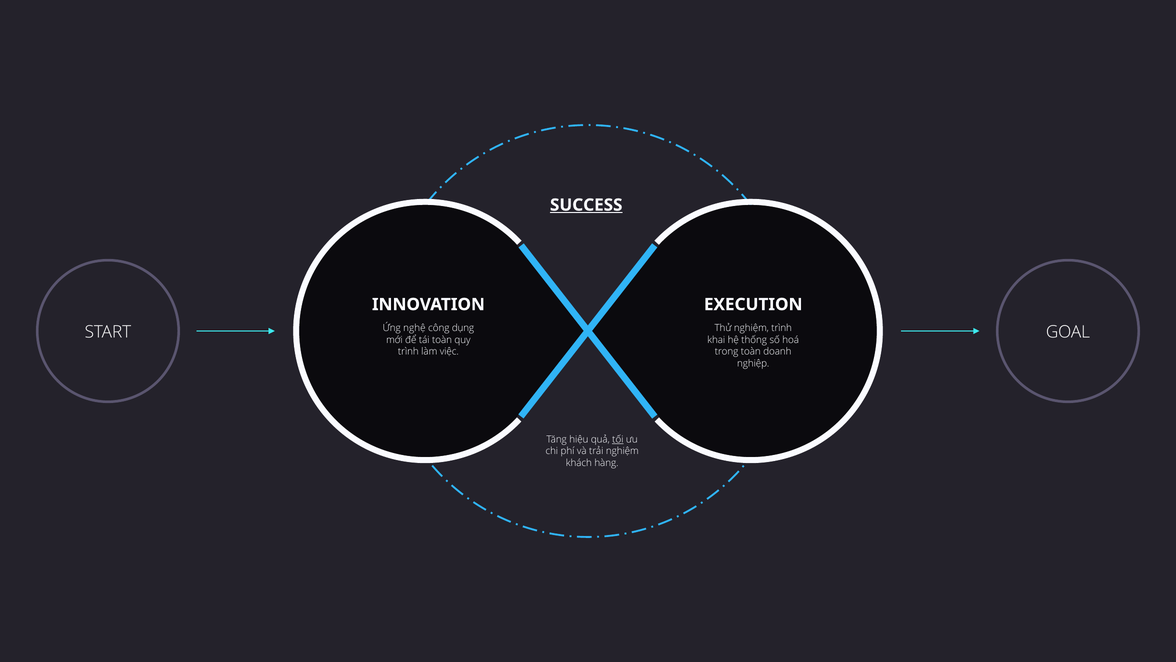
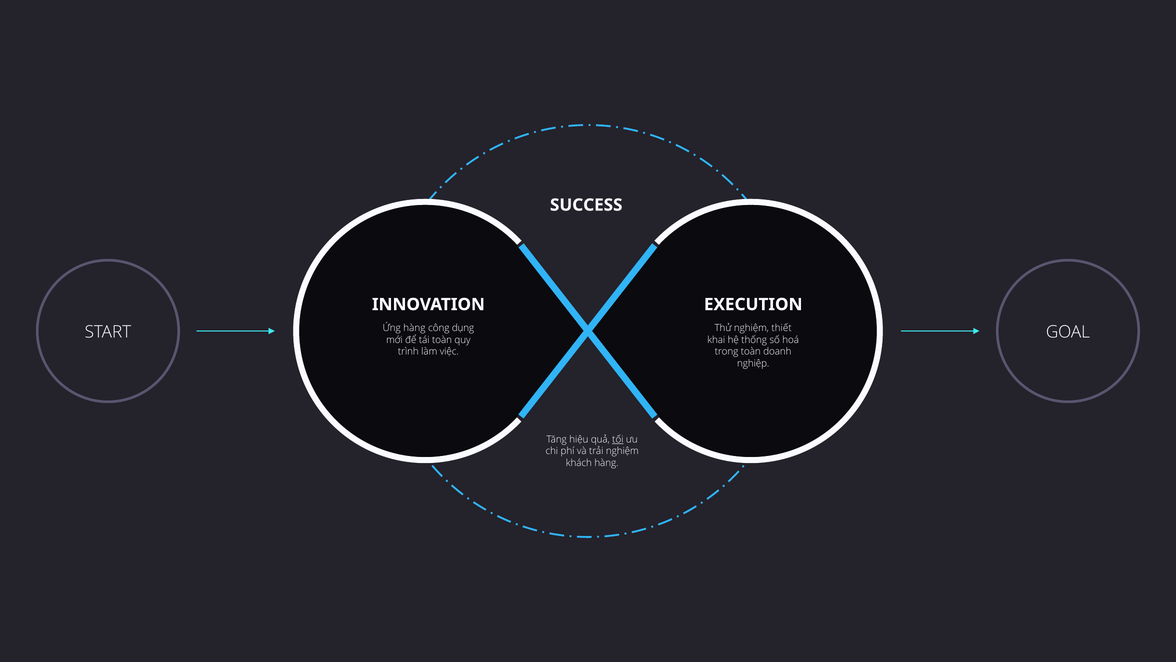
SUCCESS underline: present -> none
nghiệm trình: trình -> thiết
Ứng nghệ: nghệ -> hàng
